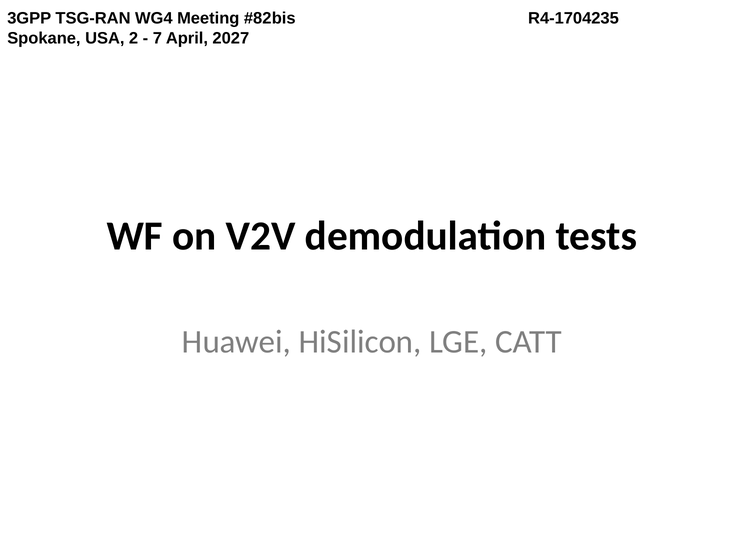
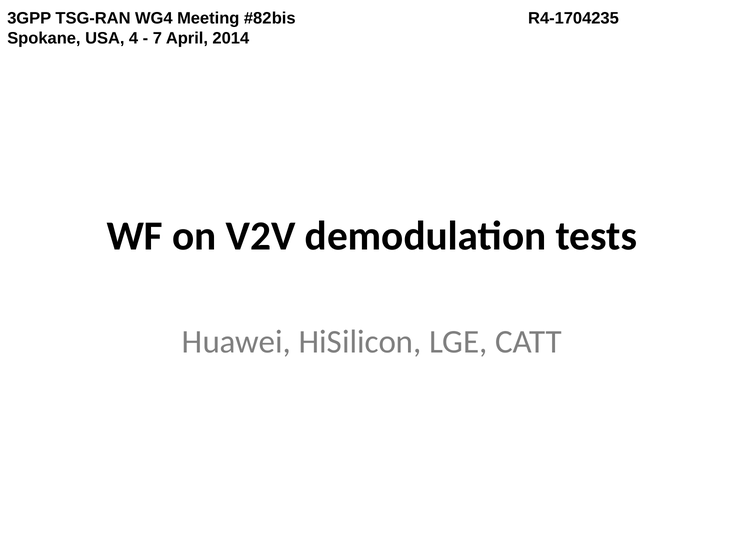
2: 2 -> 4
2027: 2027 -> 2014
